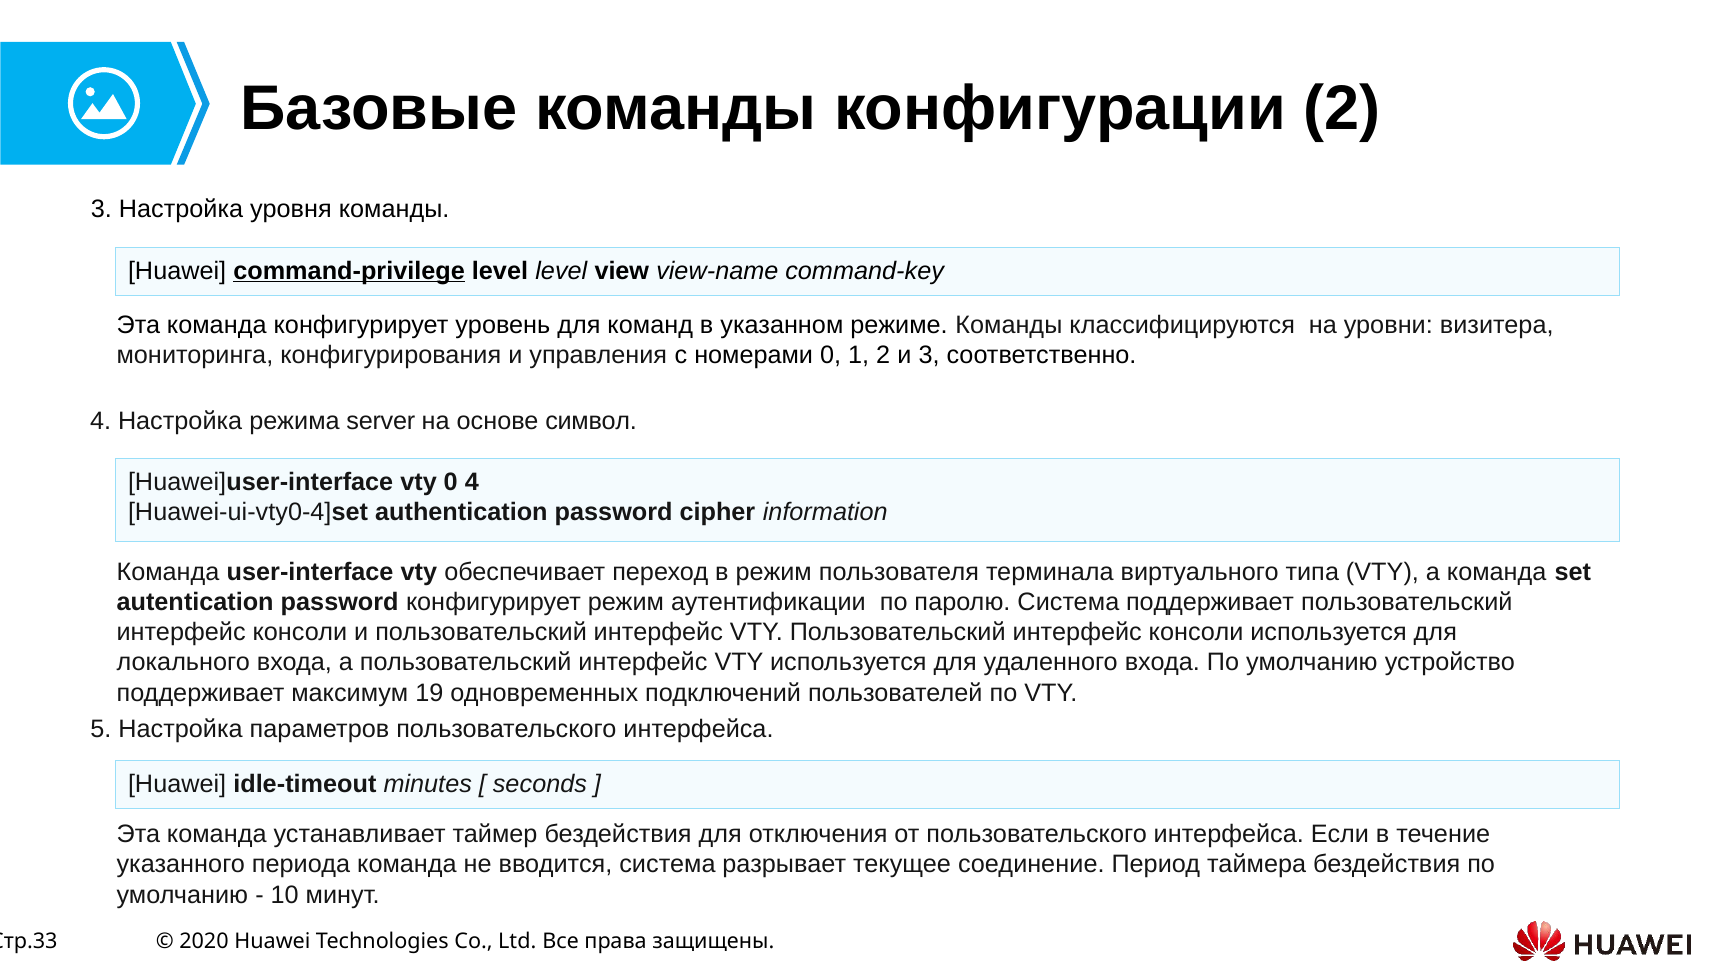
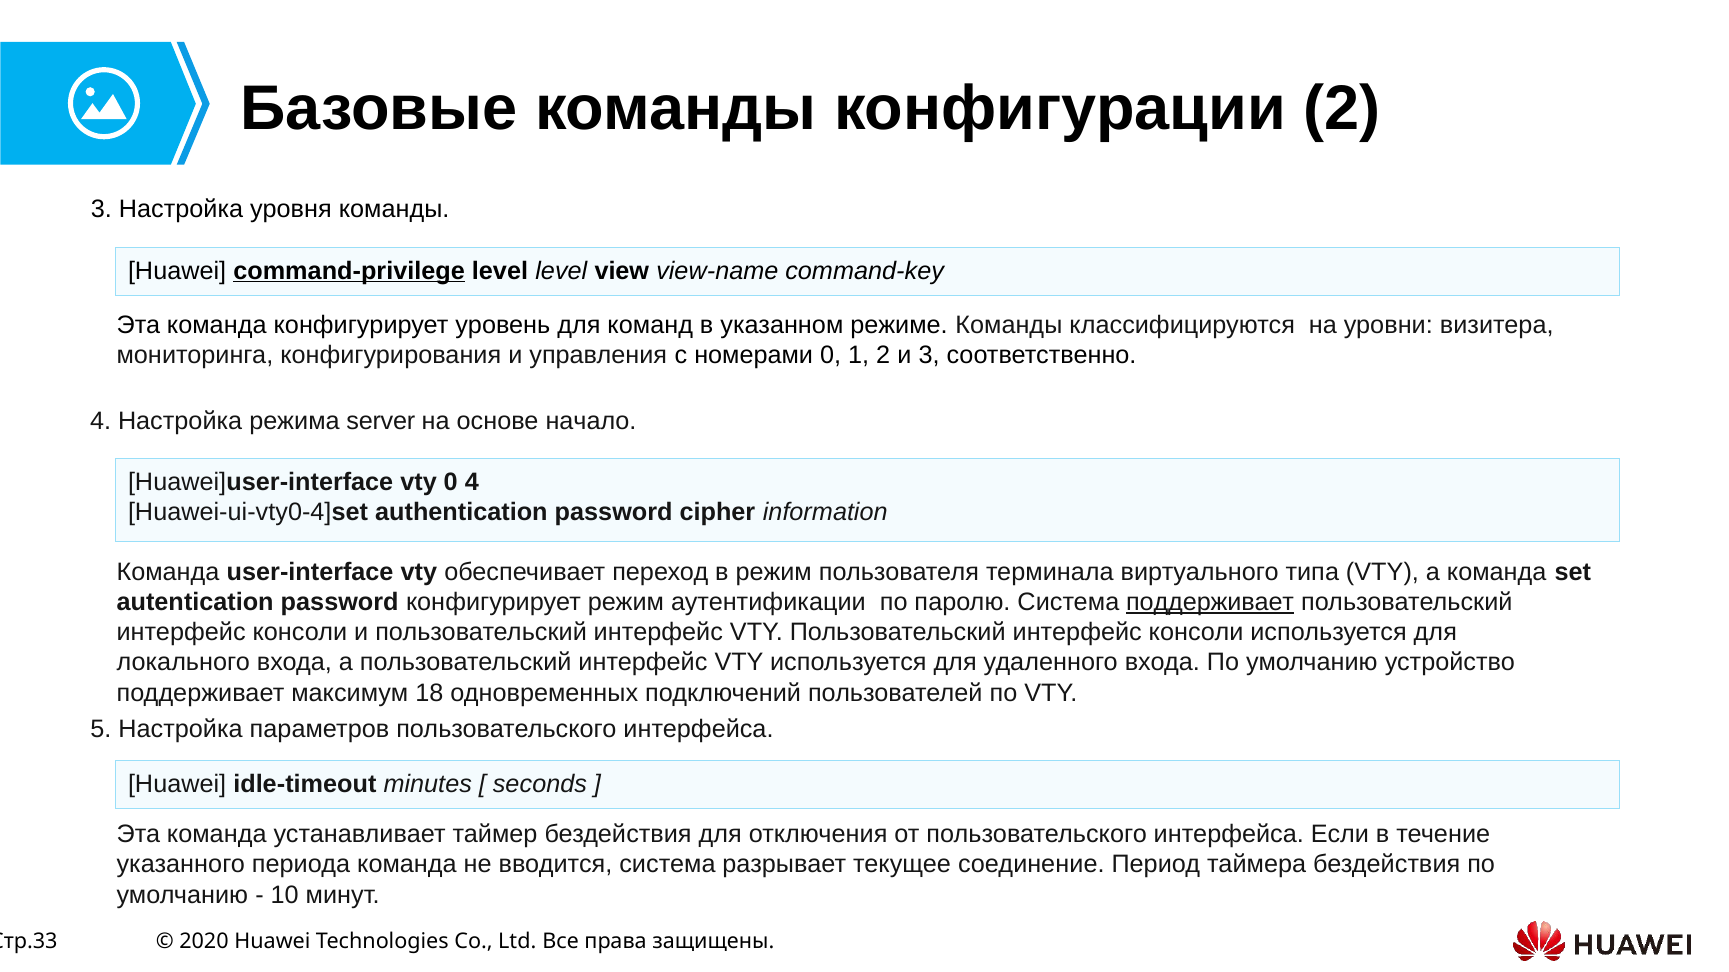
символ: символ -> начало
поддерживает at (1210, 602) underline: none -> present
19: 19 -> 18
